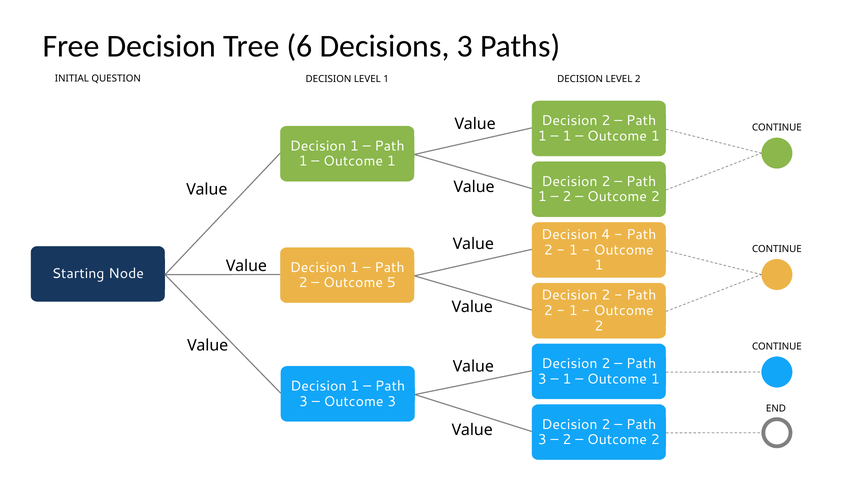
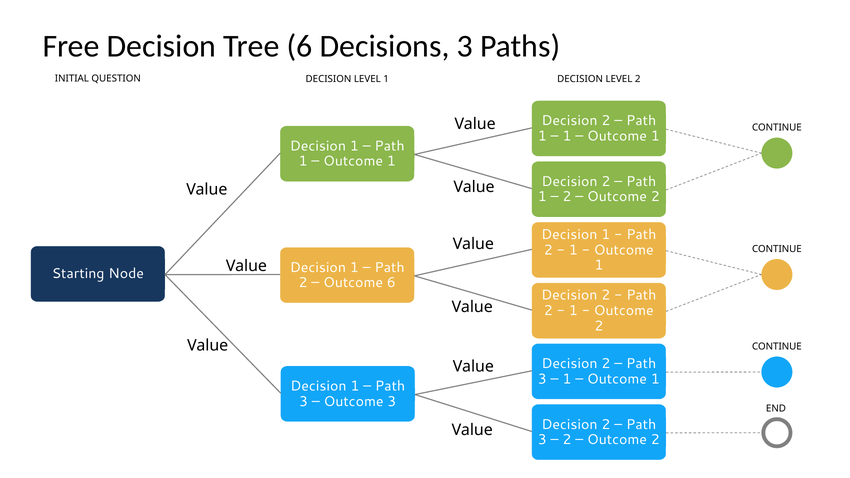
4 at (606, 235): 4 -> 1
Outcome 5: 5 -> 6
